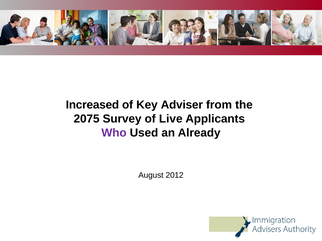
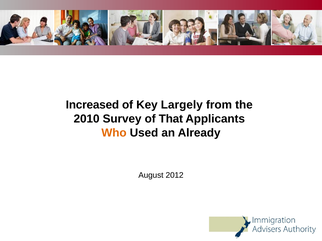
Adviser: Adviser -> Largely
2075: 2075 -> 2010
Live: Live -> That
Who colour: purple -> orange
